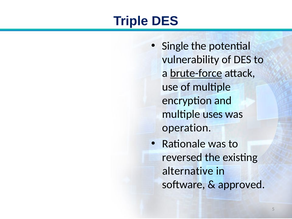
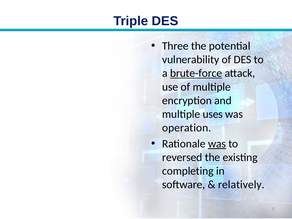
Single: Single -> Three
was at (217, 144) underline: none -> present
alternative: alternative -> completing
approved: approved -> relatively
